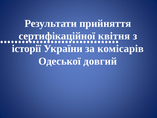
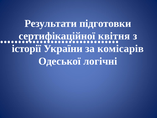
прийняття: прийняття -> підготовки
довгий: довгий -> логічні
